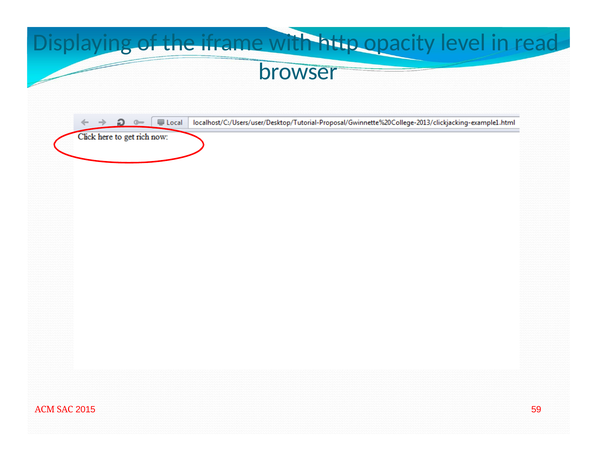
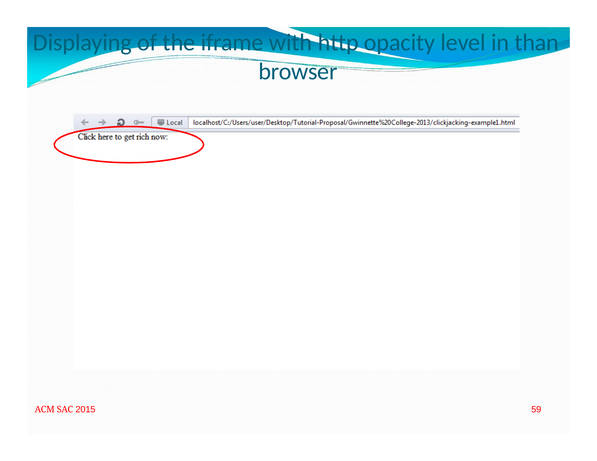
read: read -> than
